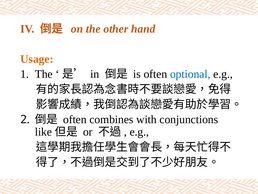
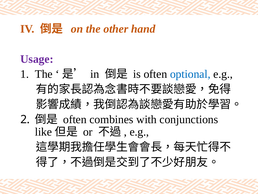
Usage colour: orange -> purple
